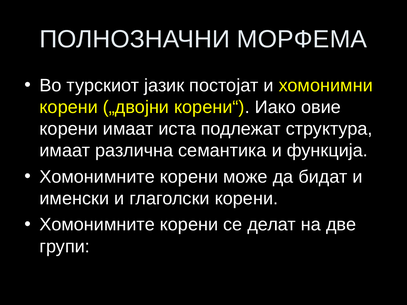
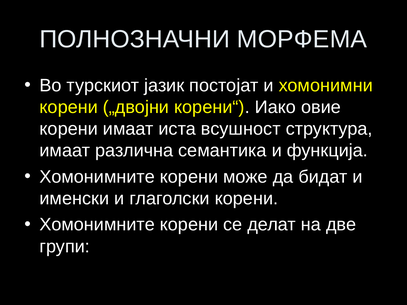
подлежат: подлежат -> всушност
